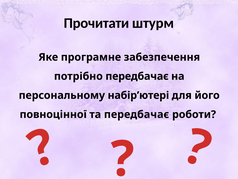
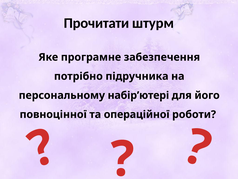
потрібно передбачає: передбачає -> підручника
та передбачає: передбачає -> операційної
